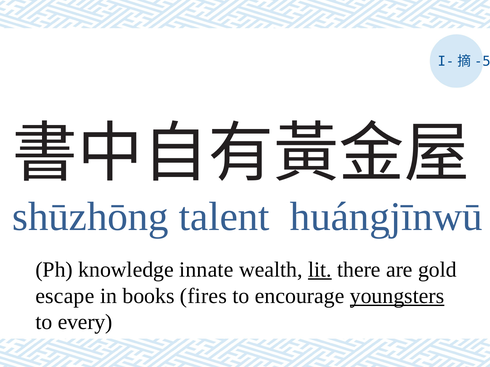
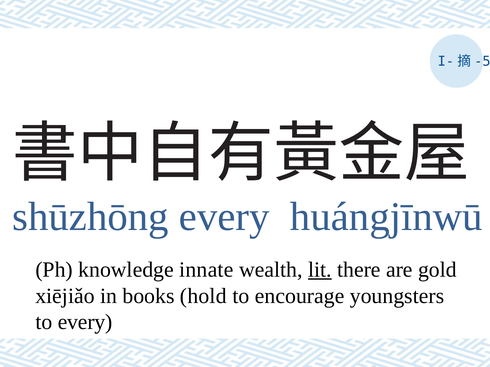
shūzhōng talent: talent -> every
escape: escape -> xiējiǎo
fires: fires -> hold
youngsters underline: present -> none
